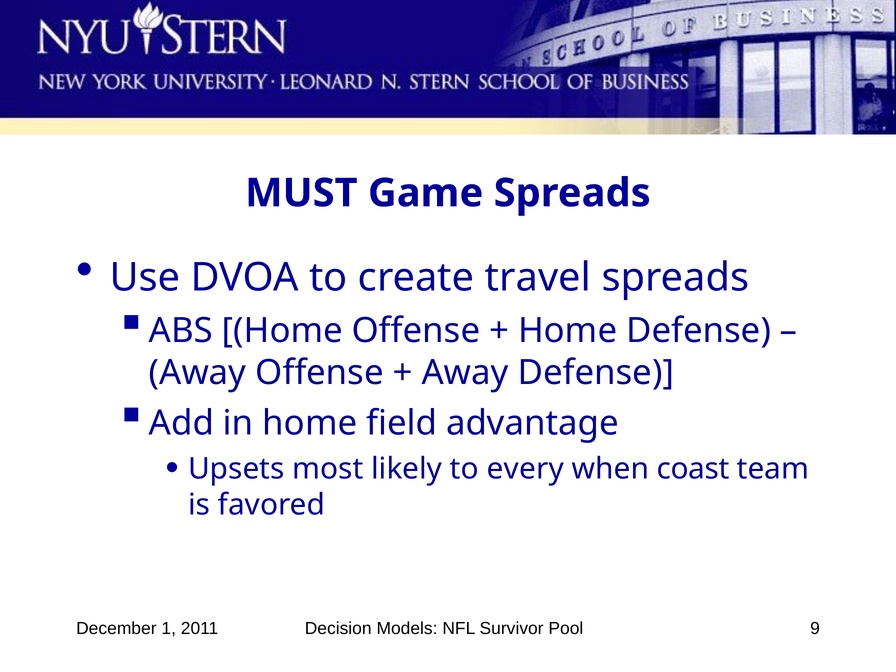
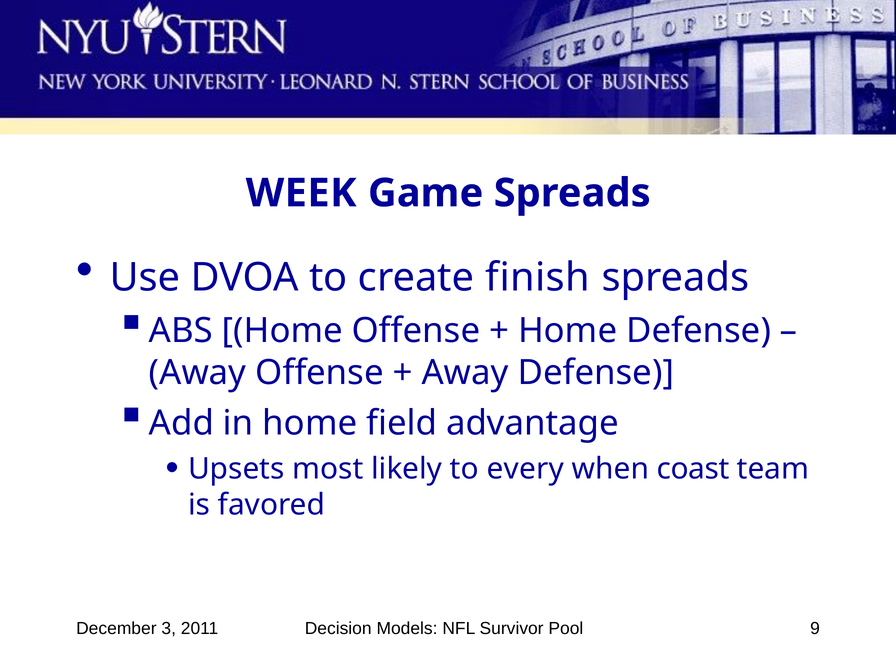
MUST: MUST -> WEEK
travel: travel -> finish
1: 1 -> 3
